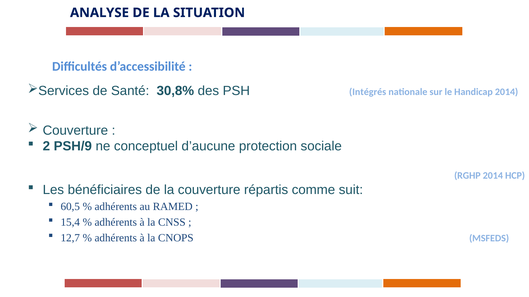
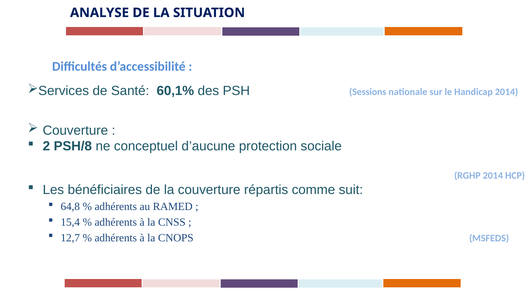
30,8%: 30,8% -> 60,1%
Intégrés: Intégrés -> Sessions
PSH/9: PSH/9 -> PSH/8
60,5: 60,5 -> 64,8
